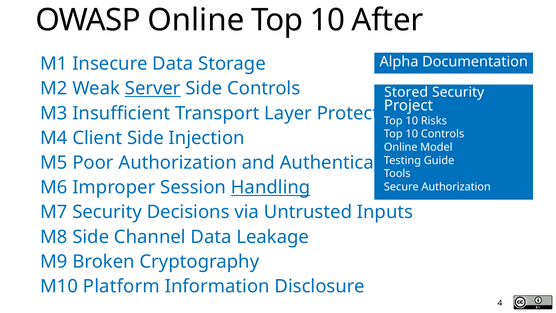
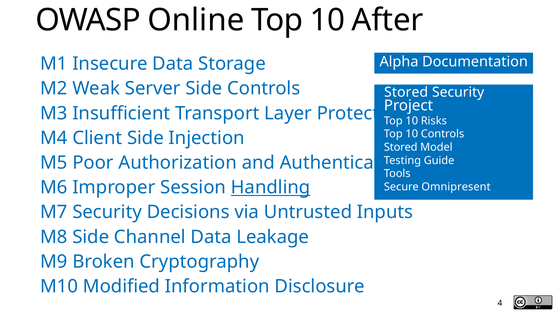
Server underline: present -> none
Online at (401, 147): Online -> Stored
Secure Authorization: Authorization -> Omnipresent
Platform: Platform -> Modified
